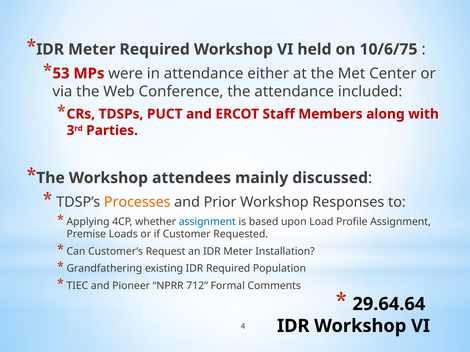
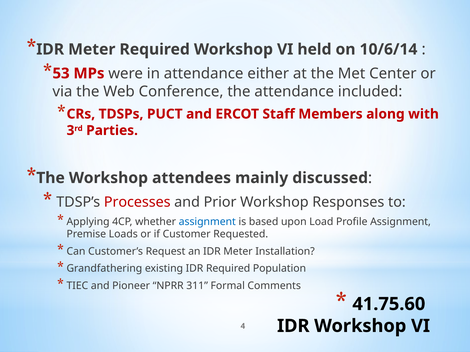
10/6/75: 10/6/75 -> 10/6/14
Processes colour: orange -> red
712: 712 -> 311
29.64.64: 29.64.64 -> 41.75.60
